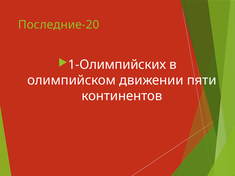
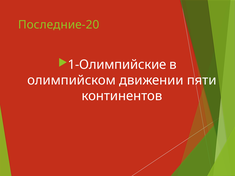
1-Олимпийских: 1-Олимпийских -> 1-Олимпийские
